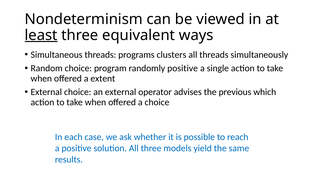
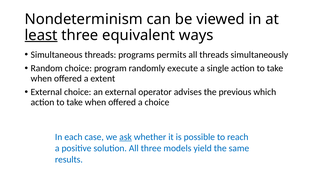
clusters: clusters -> permits
randomly positive: positive -> execute
ask underline: none -> present
